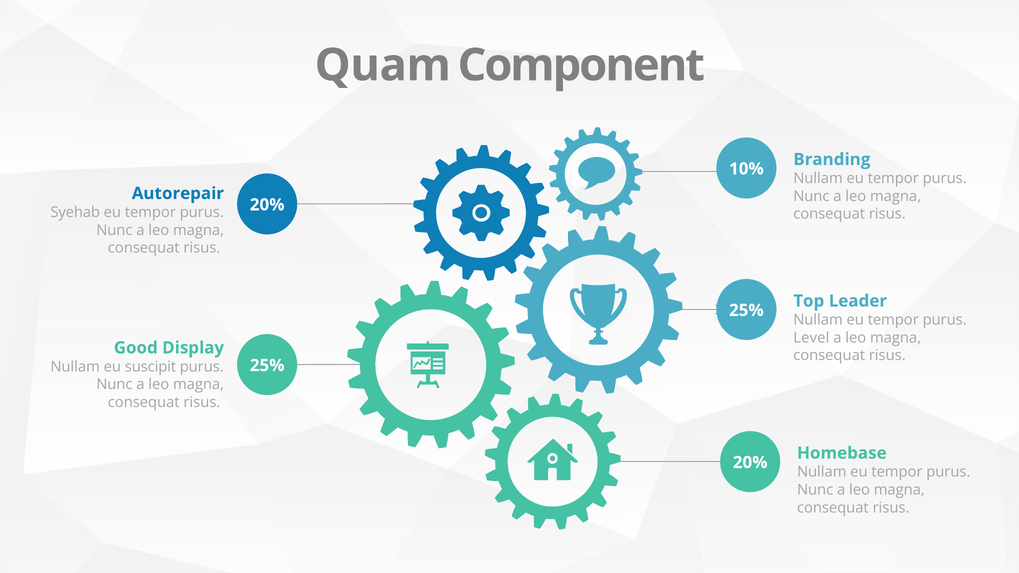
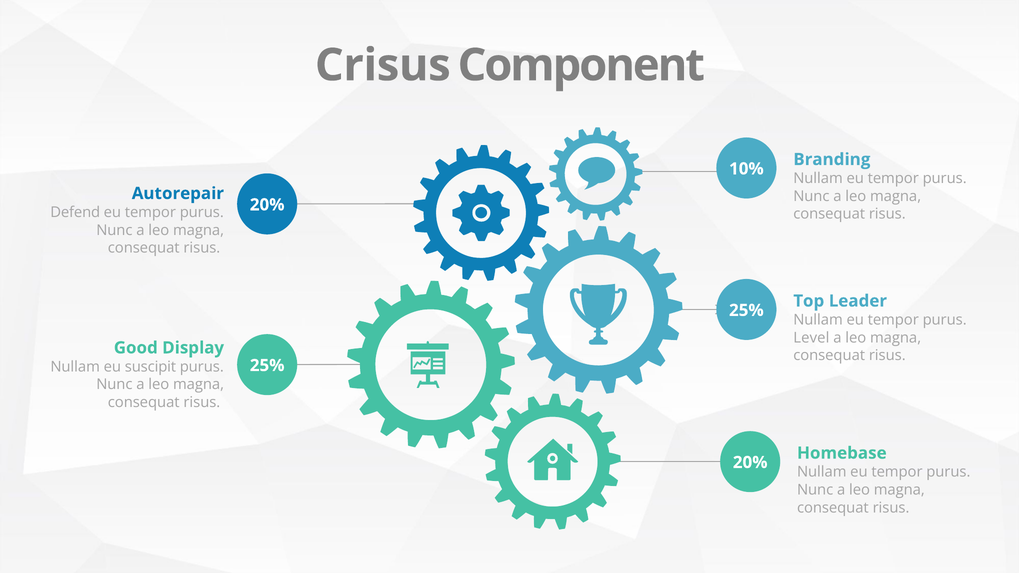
Quam: Quam -> Crisus
Syehab: Syehab -> Defend
